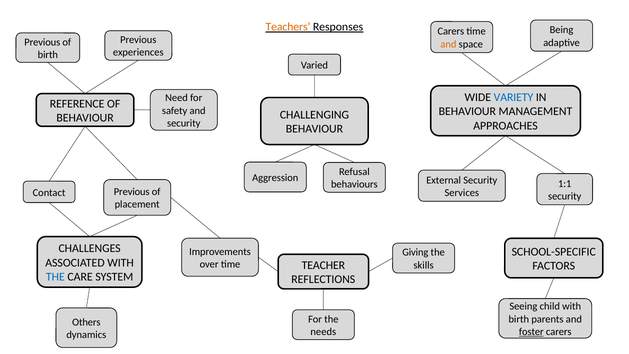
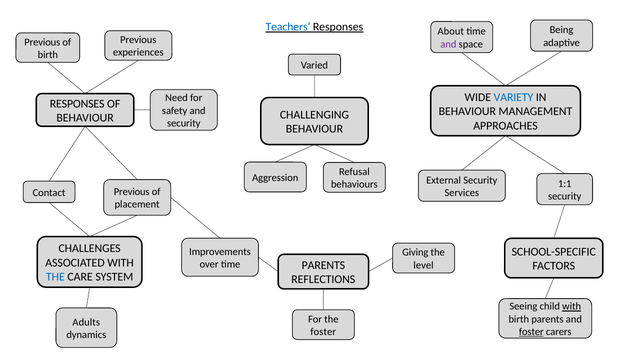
Teachers colour: orange -> blue
Carers at (451, 31): Carers -> About
and at (448, 44) colour: orange -> purple
REFERENCE at (77, 104): REFERENCE -> RESPONSES
TEACHER at (323, 265): TEACHER -> PARENTS
skills: skills -> level
with at (572, 306) underline: none -> present
Others: Others -> Adults
needs at (323, 332): needs -> foster
